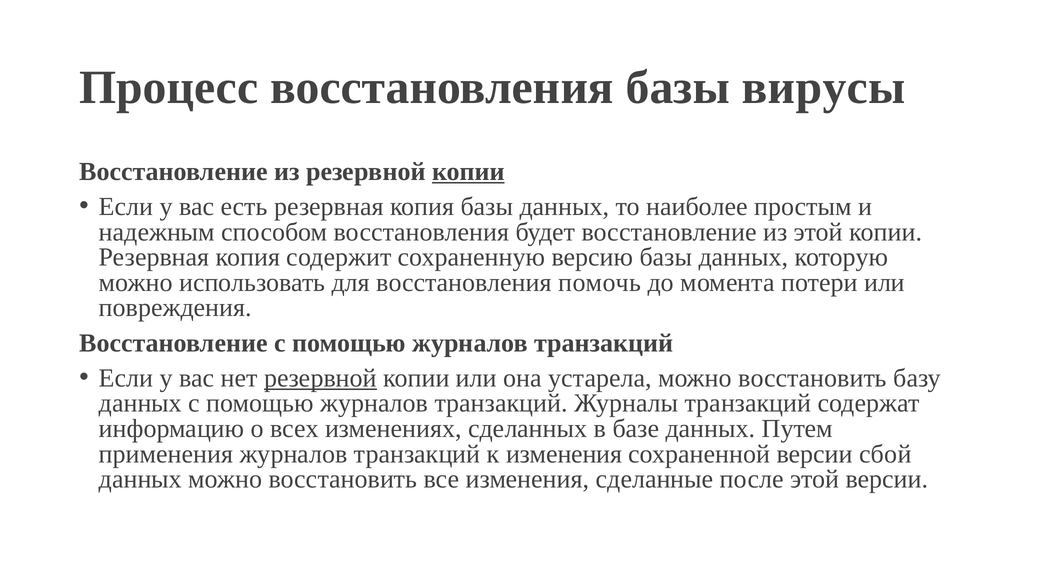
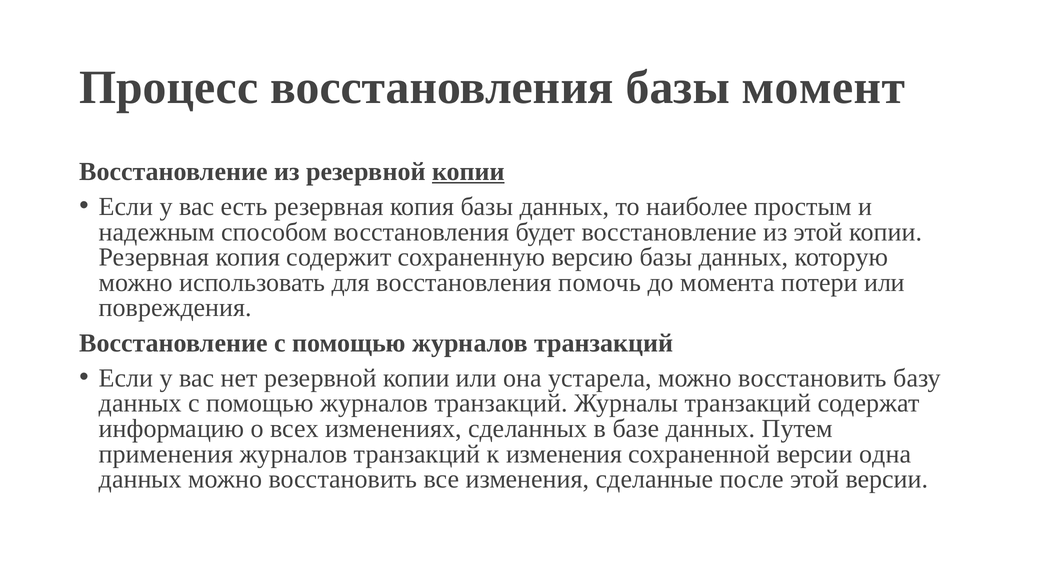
вирусы: вирусы -> момент
резервной at (320, 378) underline: present -> none
сбой: сбой -> одна
